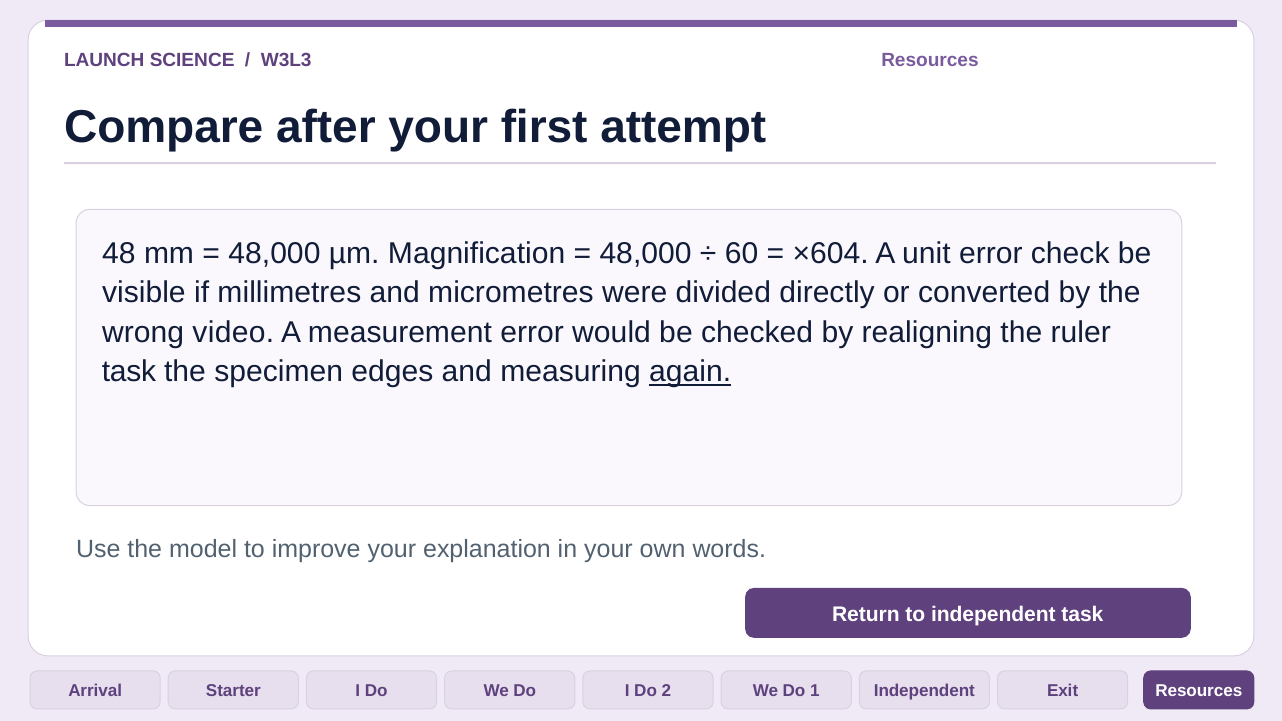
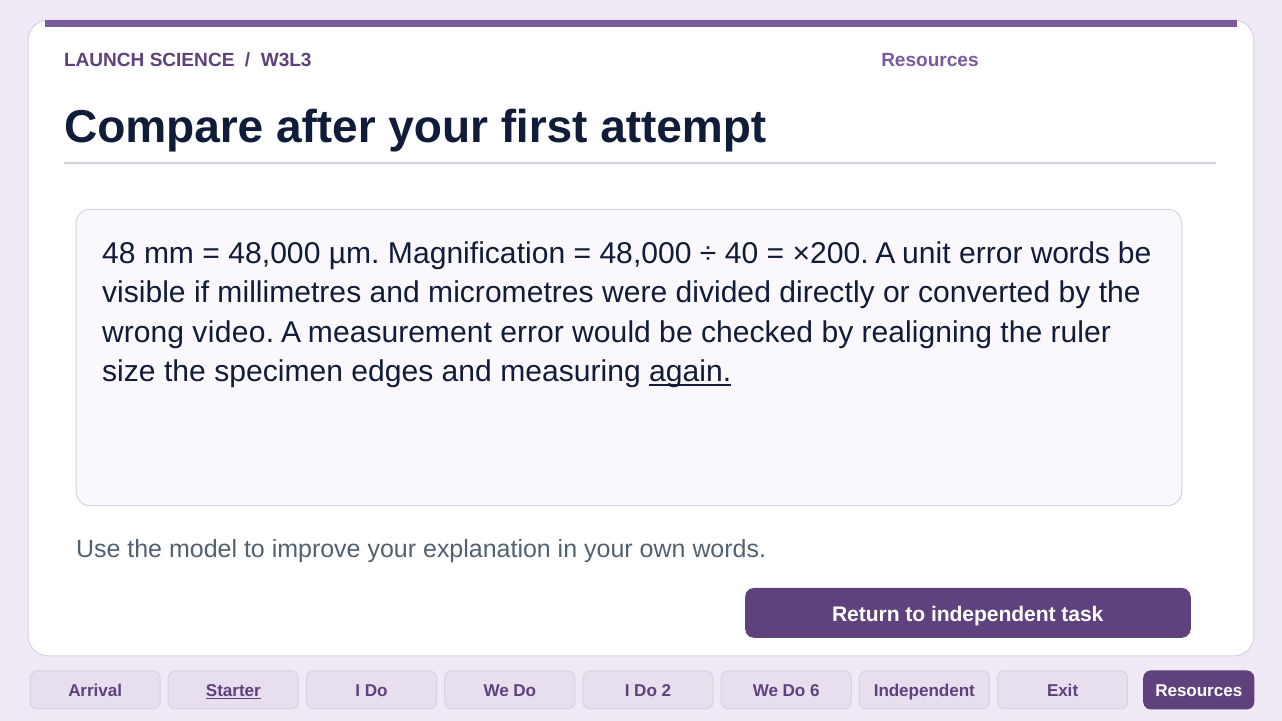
60: 60 -> 40
×604: ×604 -> ×200
error check: check -> words
task at (129, 372): task -> size
Starter underline: none -> present
1: 1 -> 6
